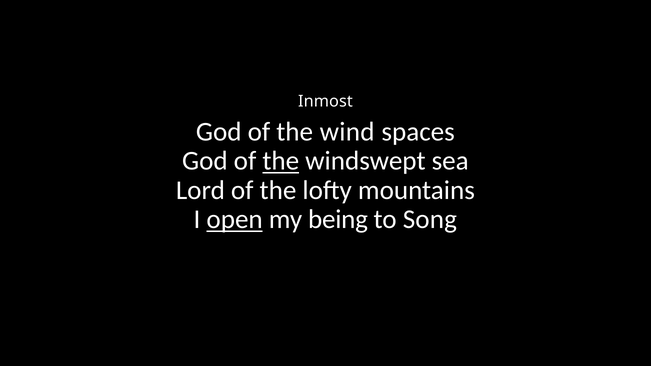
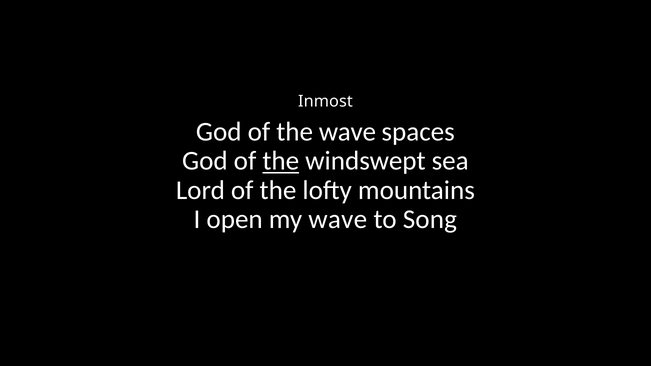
the wind: wind -> wave
open underline: present -> none
my being: being -> wave
